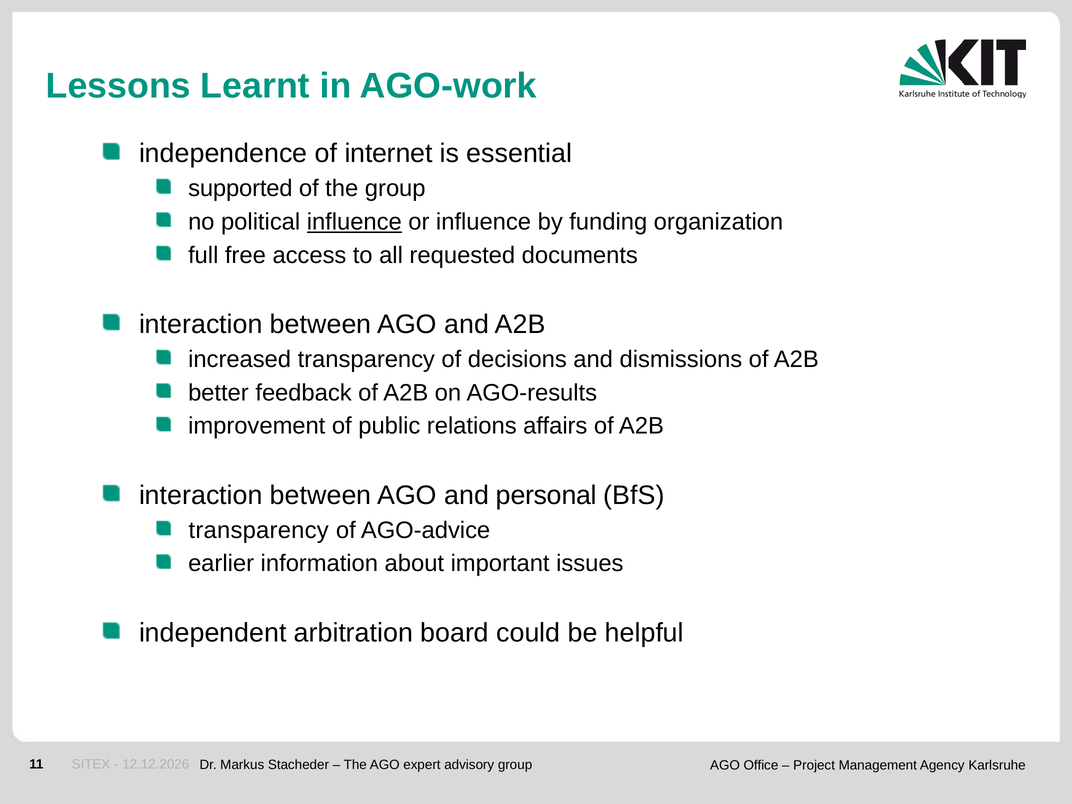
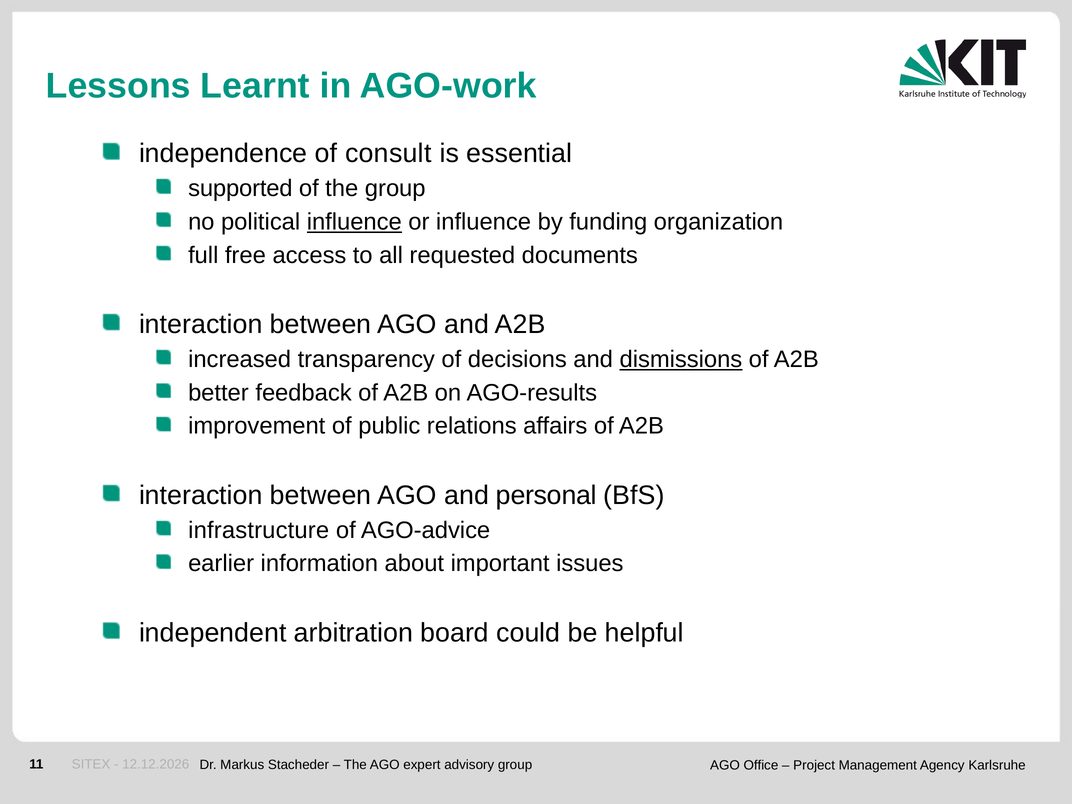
internet: internet -> consult
dismissions underline: none -> present
transparency at (259, 530): transparency -> infrastructure
